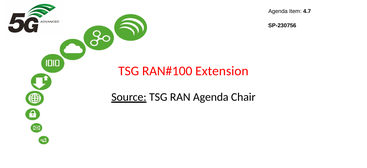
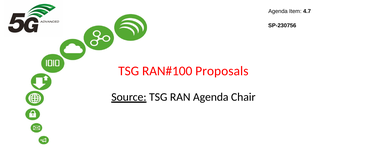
Extension: Extension -> Proposals
